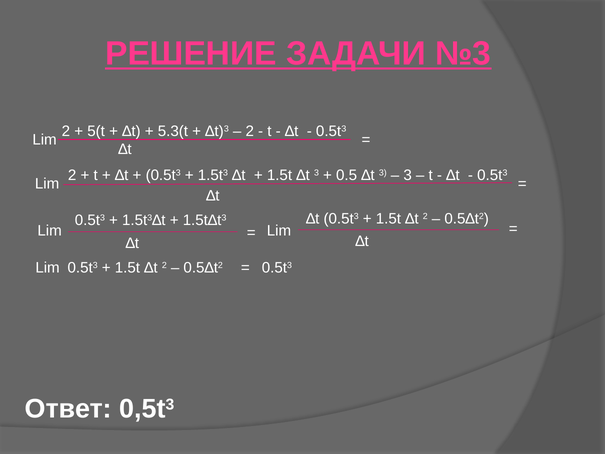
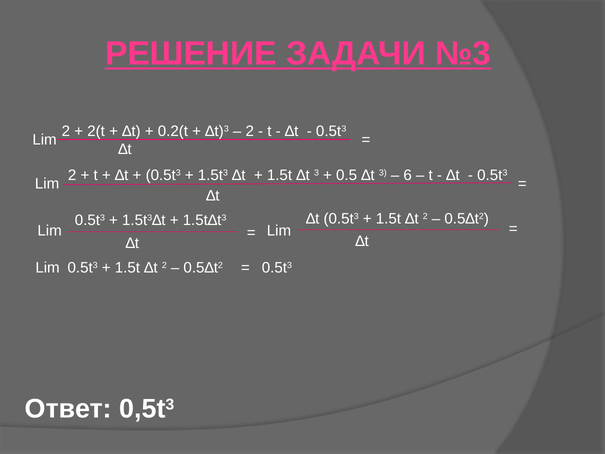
5(t: 5(t -> 2(t
5.3(t: 5.3(t -> 0.2(t
3 at (408, 175): 3 -> 6
